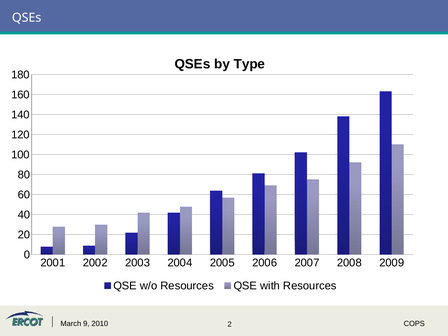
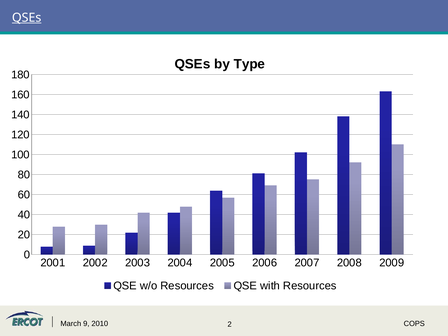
QSEs at (27, 18) underline: none -> present
